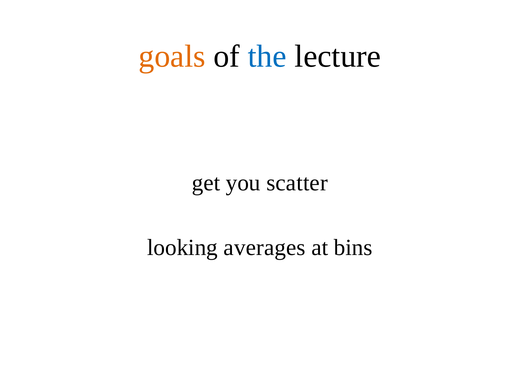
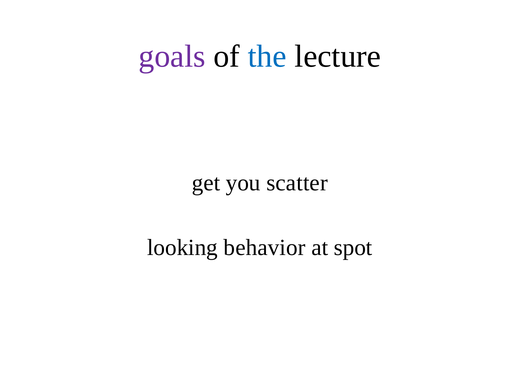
goals colour: orange -> purple
averages: averages -> behavior
bins: bins -> spot
